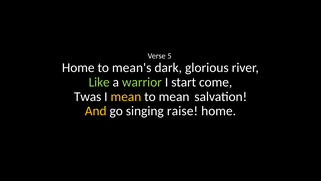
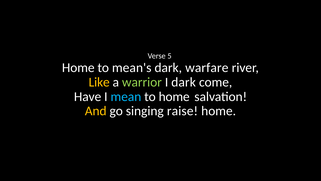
glorious: glorious -> warfare
Like colour: light green -> yellow
I start: start -> dark
Twas: Twas -> Have
mean at (126, 96) colour: yellow -> light blue
to mean: mean -> home
